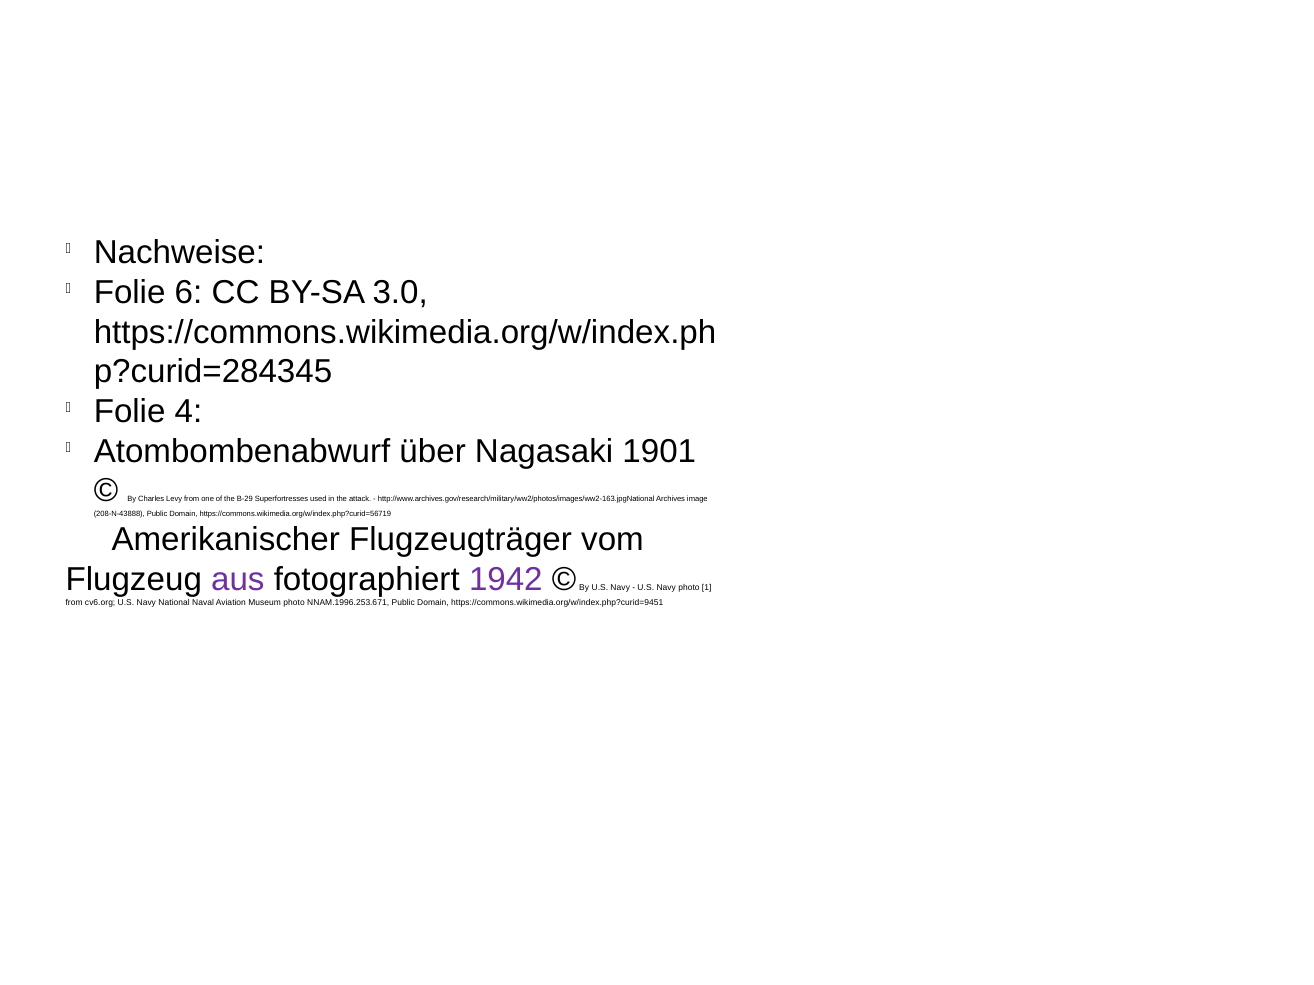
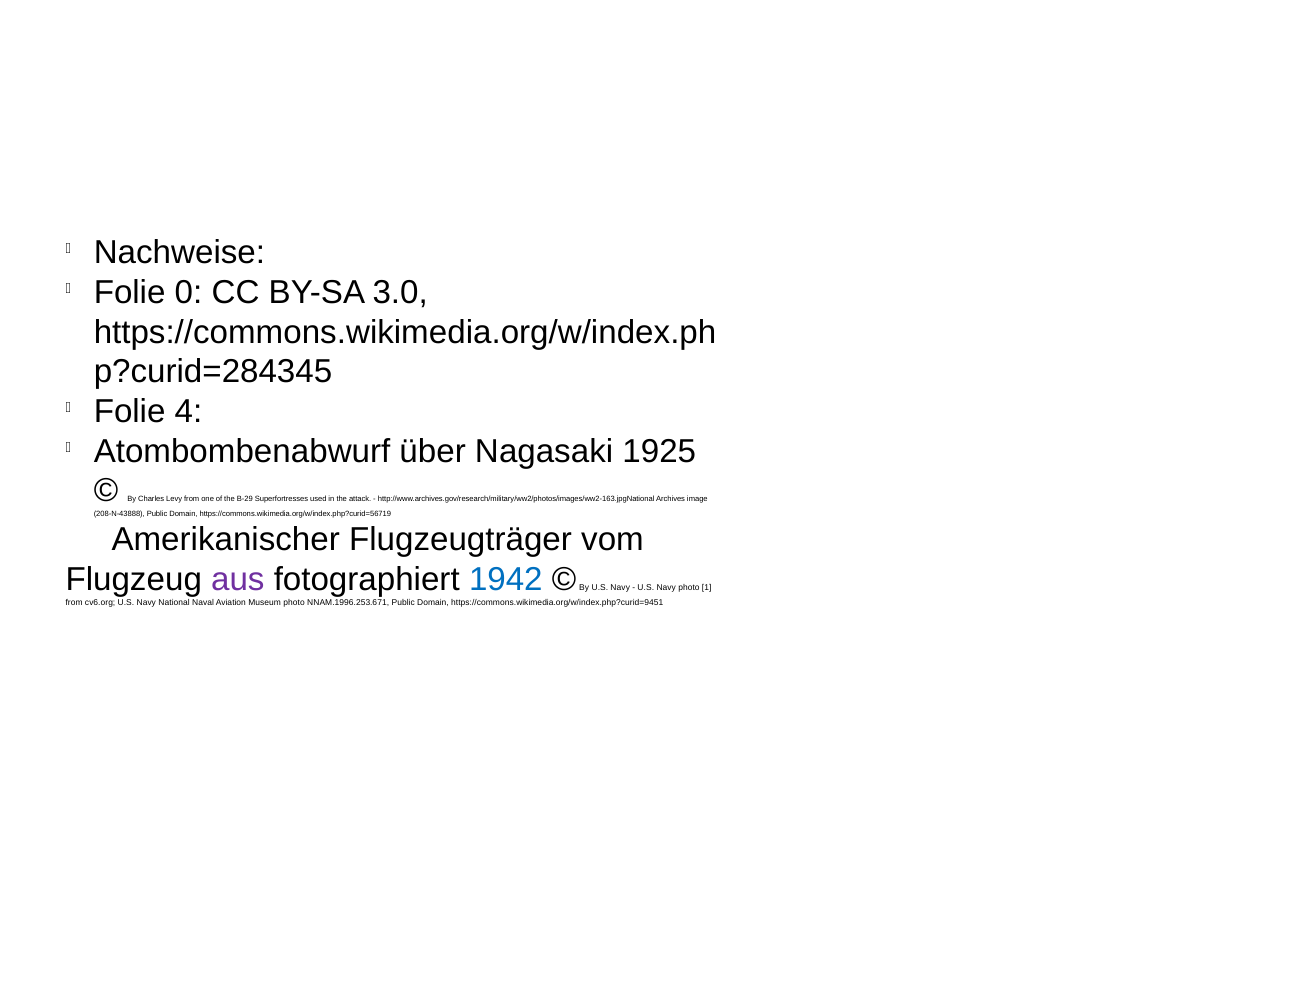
6: 6 -> 0
1901: 1901 -> 1925
1942 colour: purple -> blue
